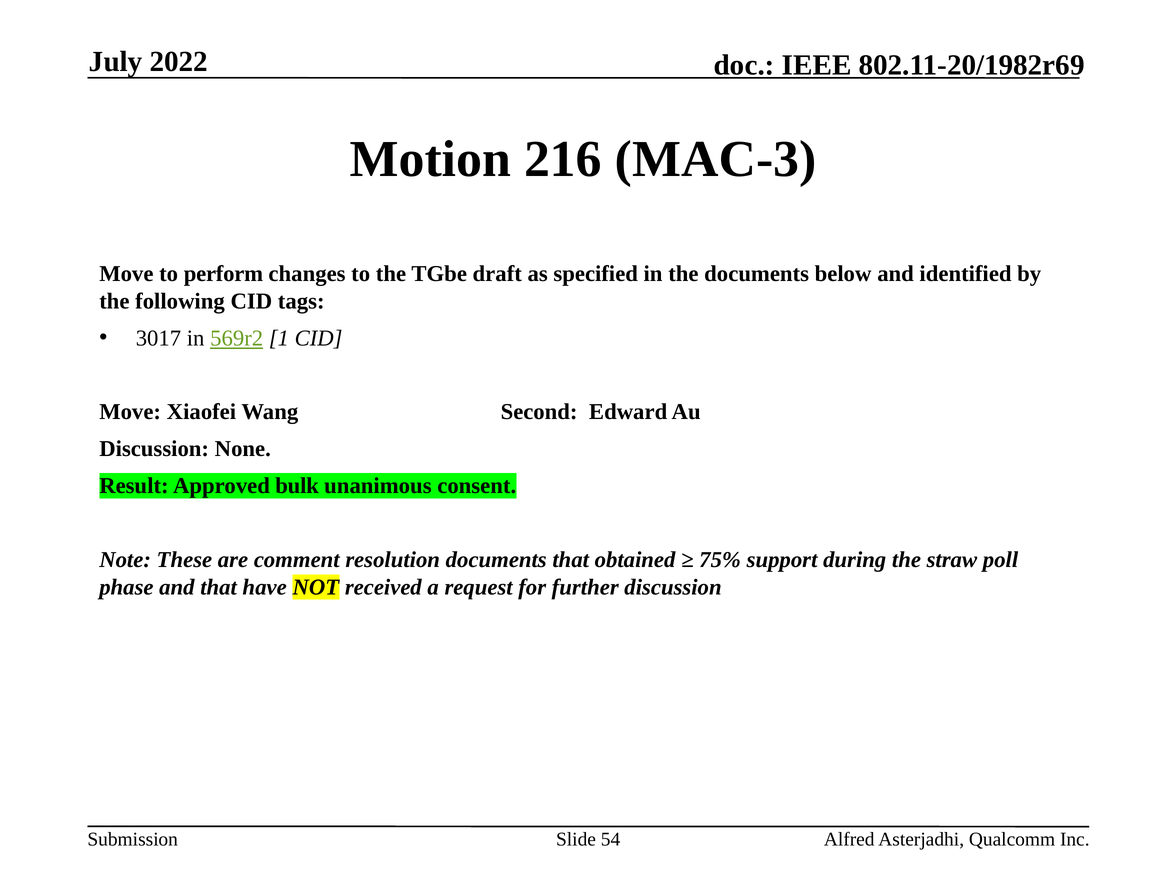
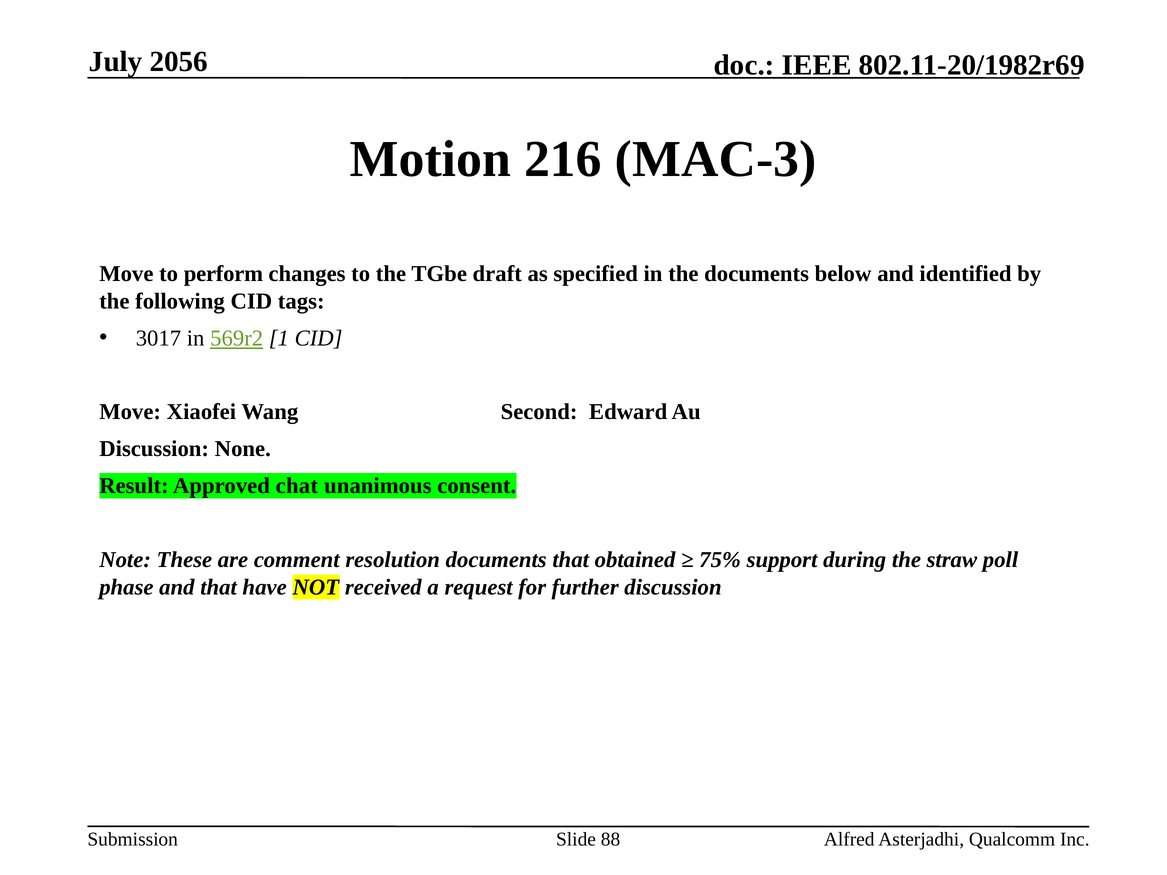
2022: 2022 -> 2056
bulk: bulk -> chat
54: 54 -> 88
